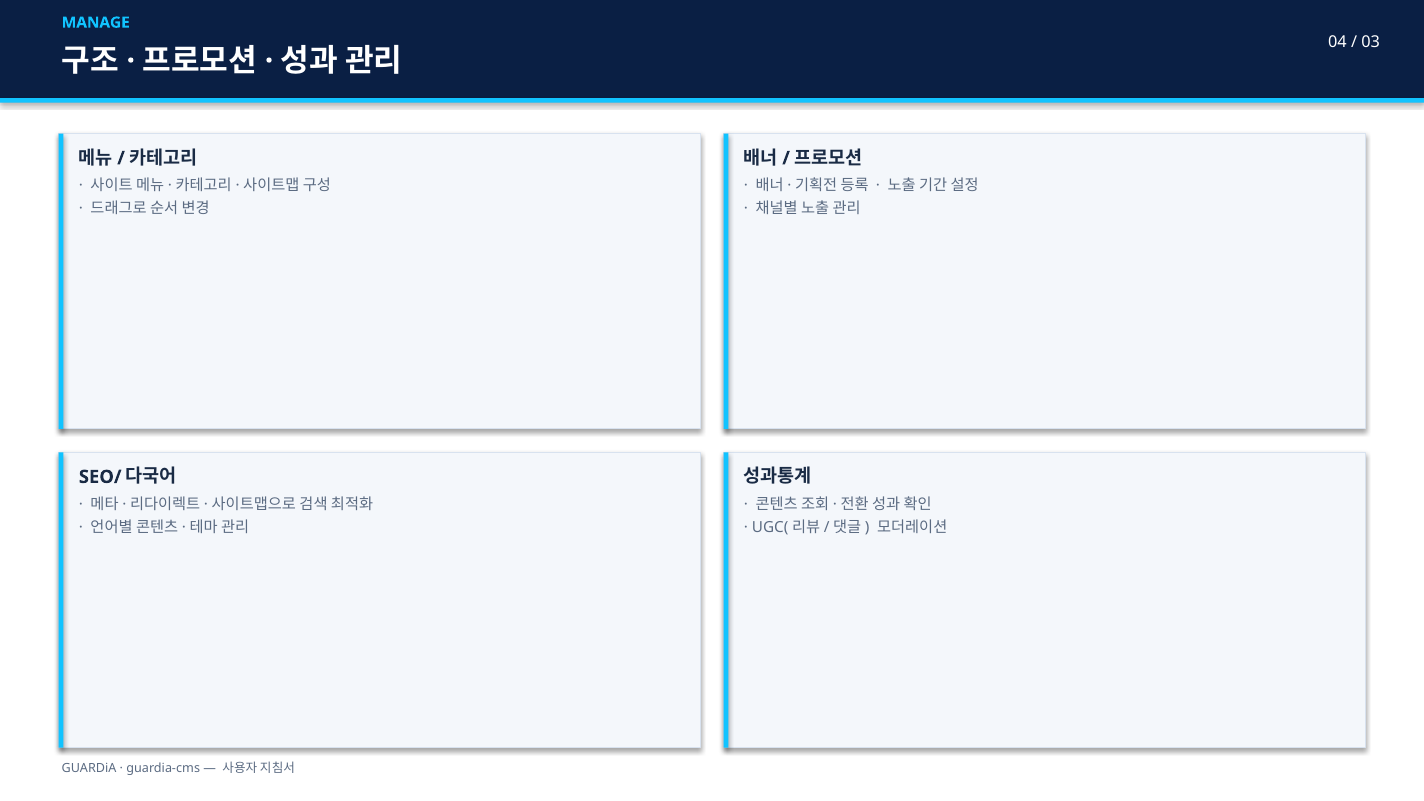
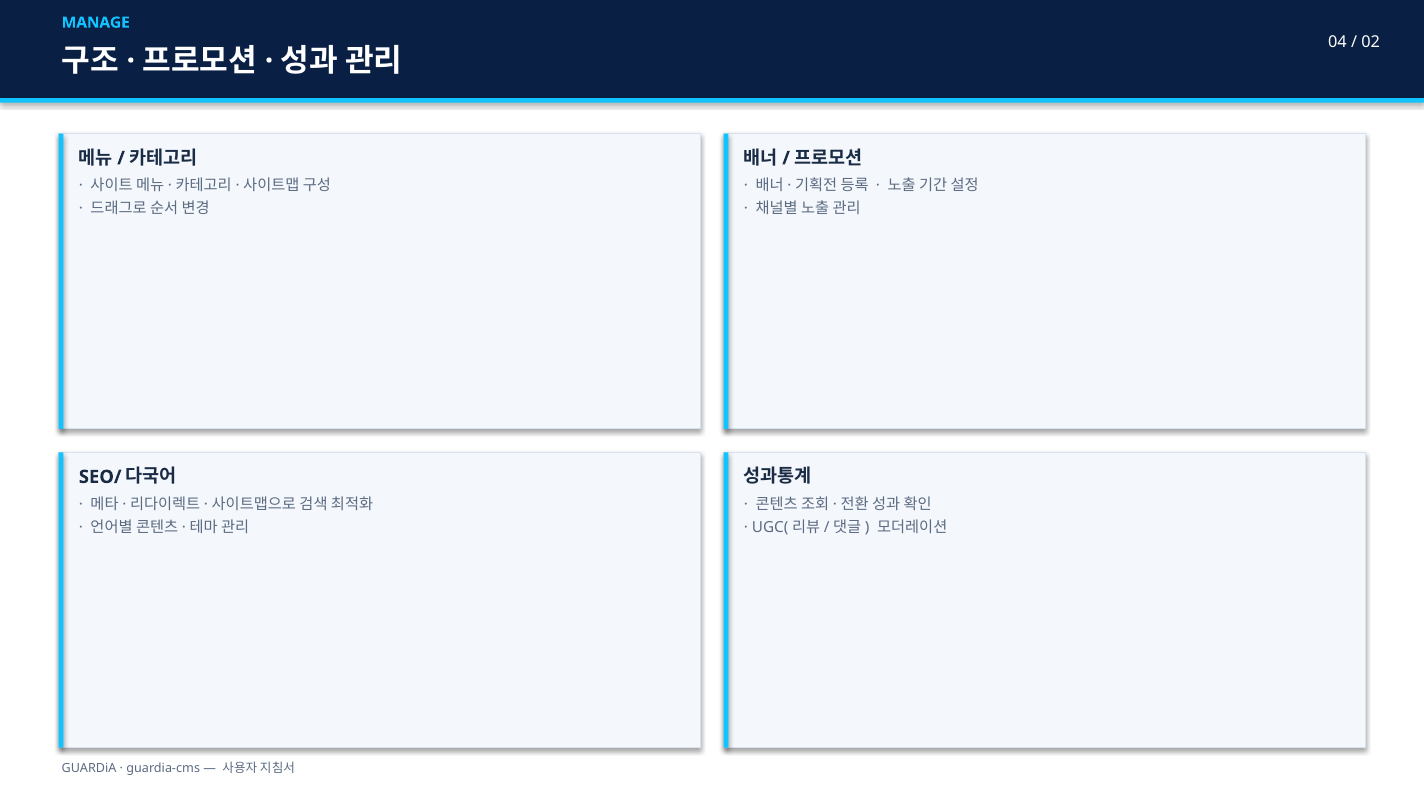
03: 03 -> 02
